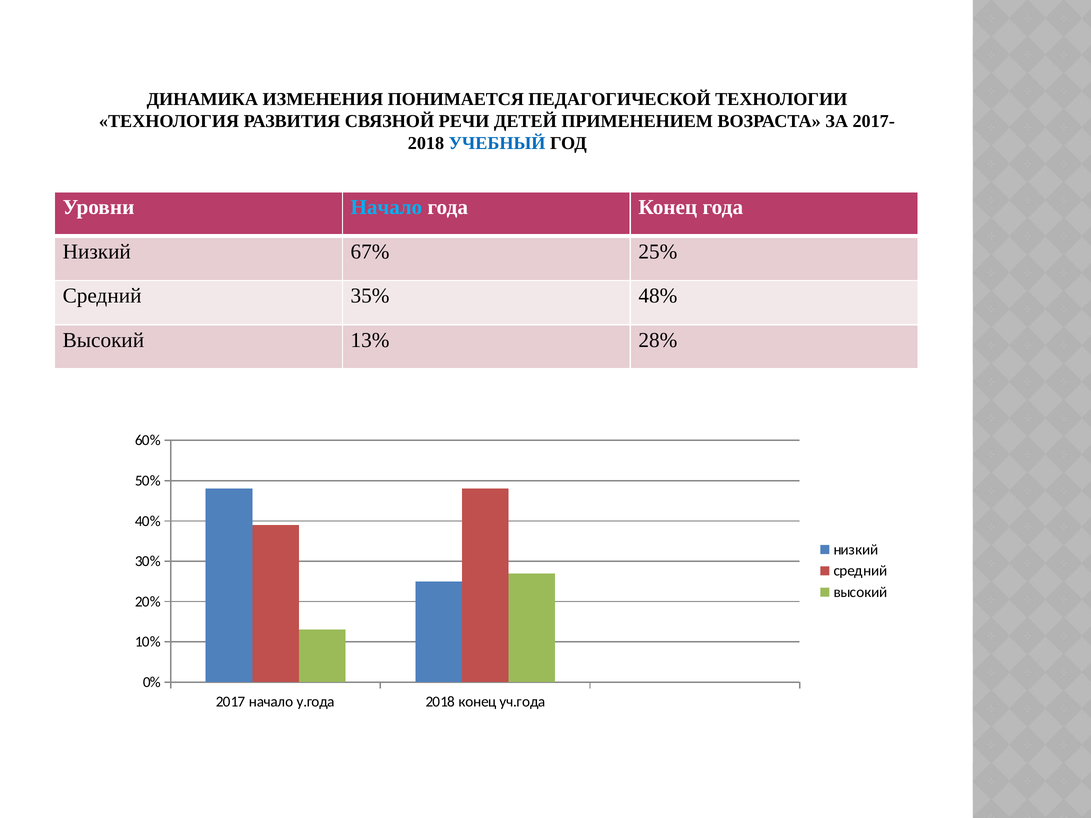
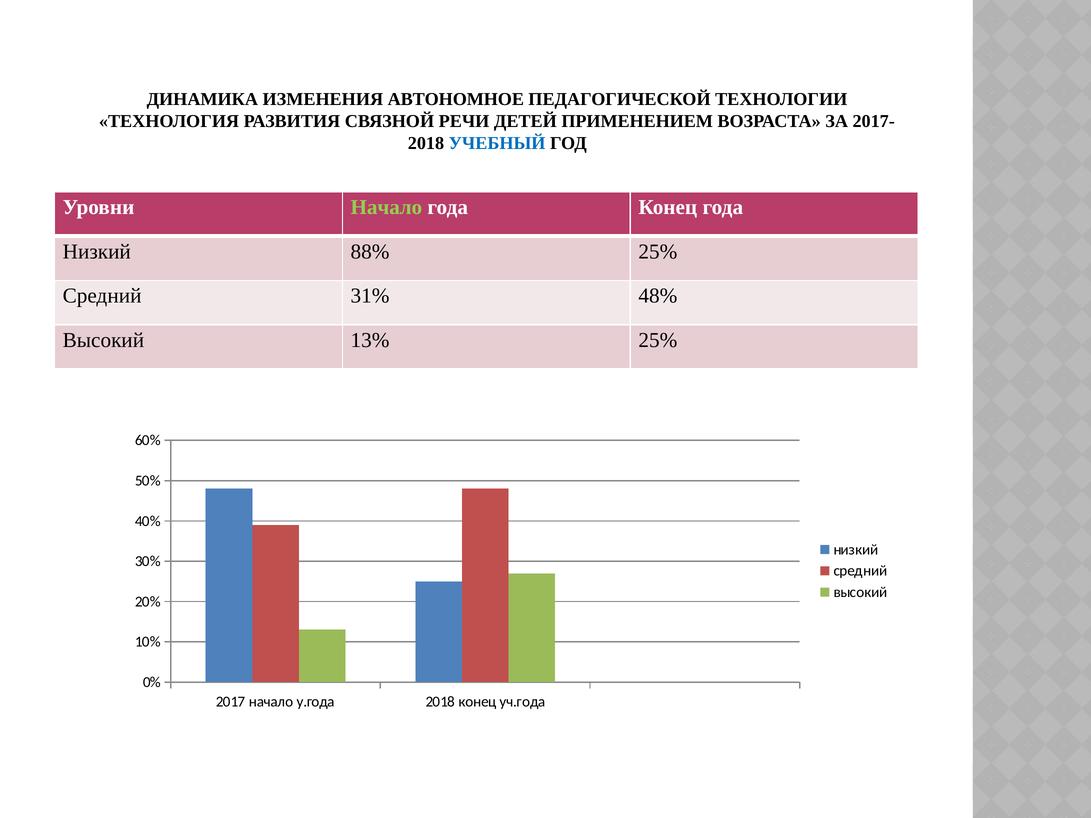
ПОНИМАЕТСЯ: ПОНИМАЕТСЯ -> АВТОНОМНОЕ
Начало at (386, 207) colour: light blue -> light green
67%: 67% -> 88%
35%: 35% -> 31%
13% 28%: 28% -> 25%
